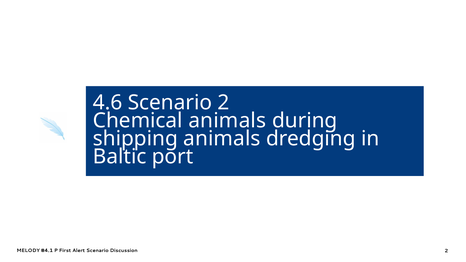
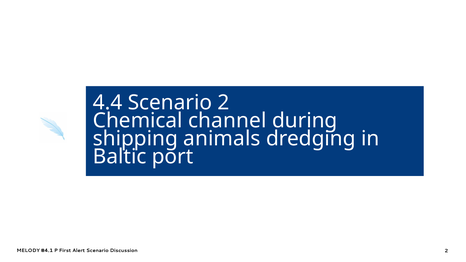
4.6: 4.6 -> 4.4
Chemical animals: animals -> channel
